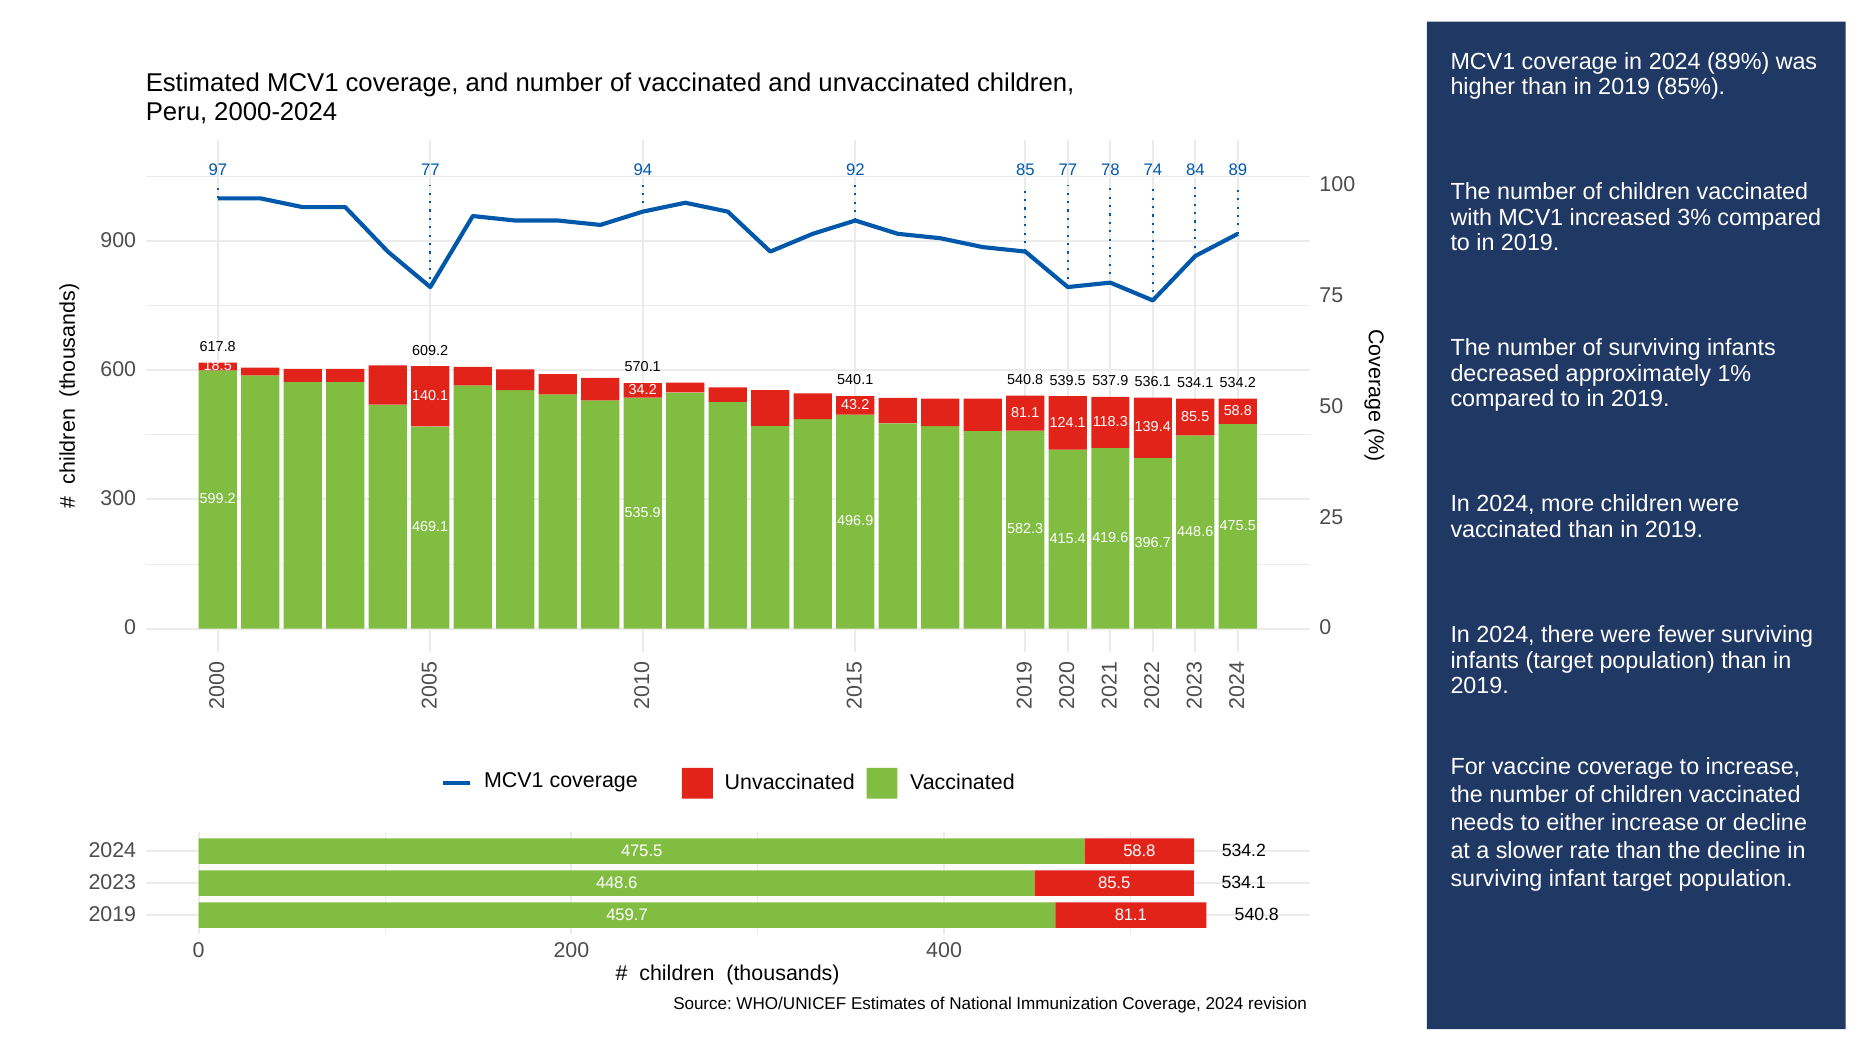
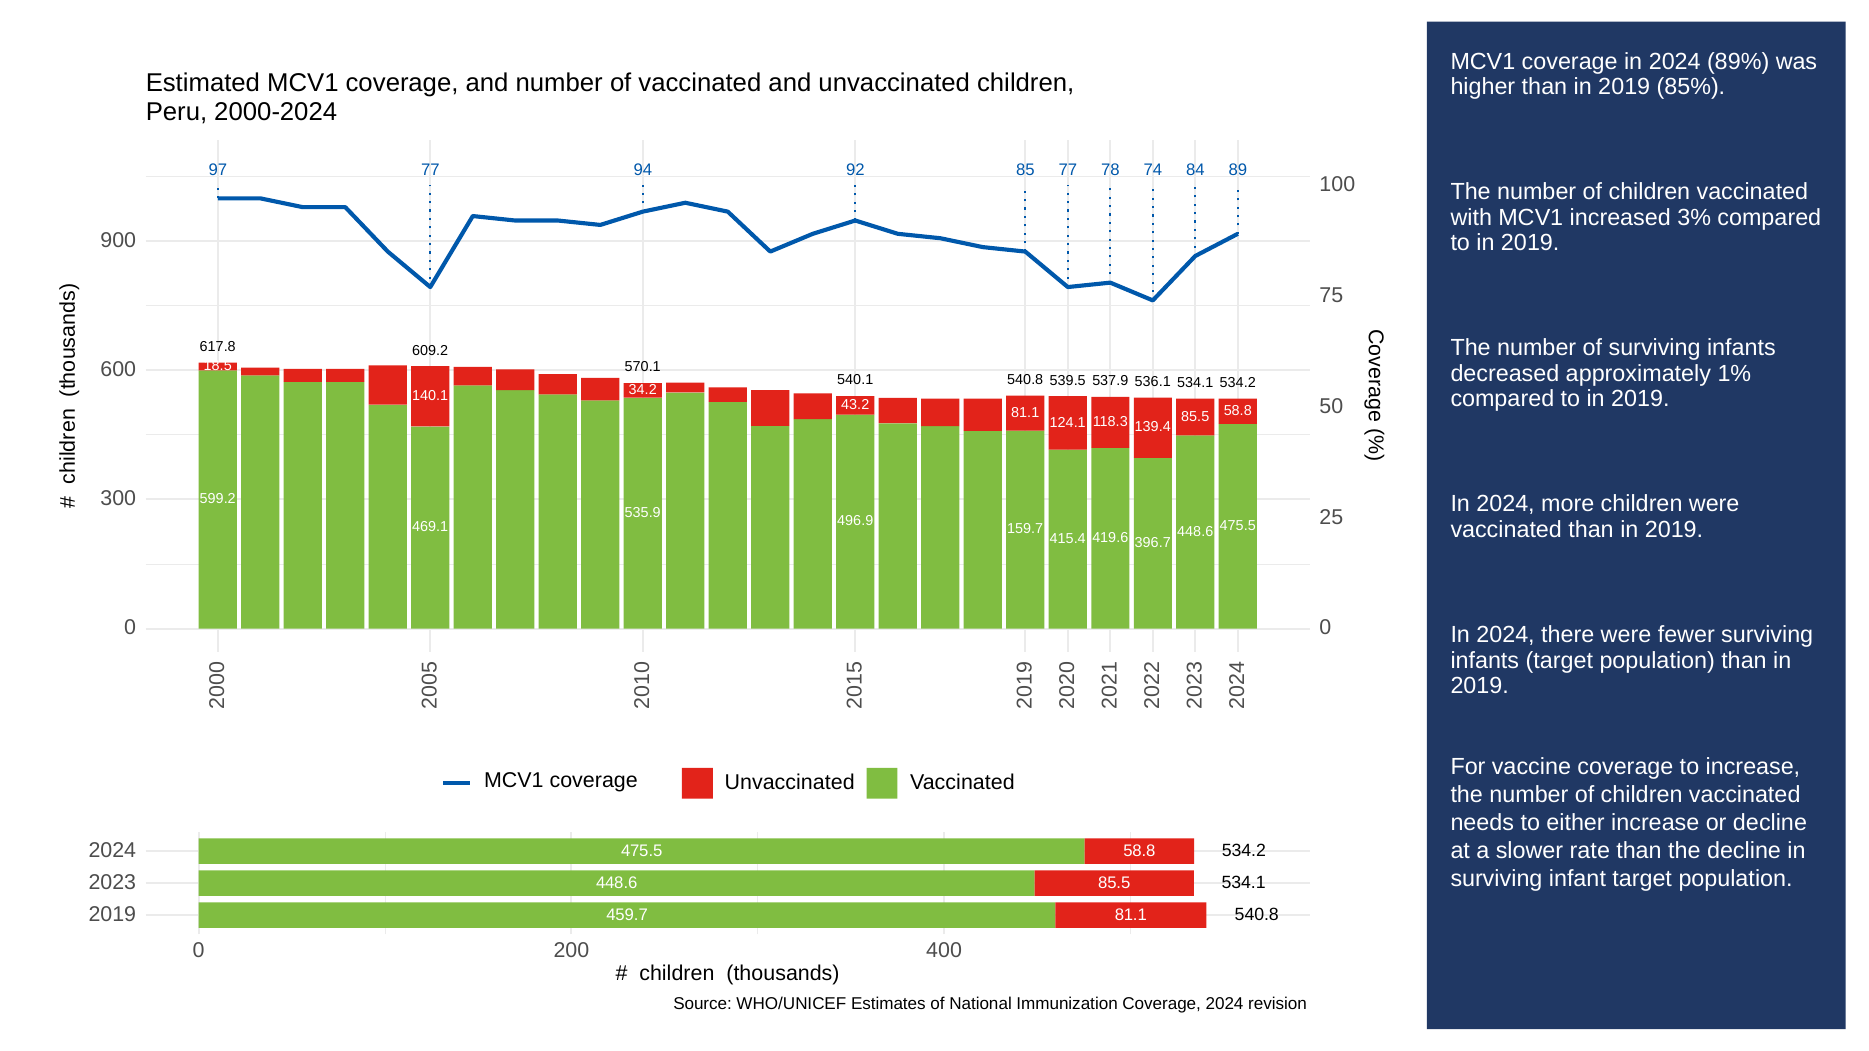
582.3: 582.3 -> 159.7
